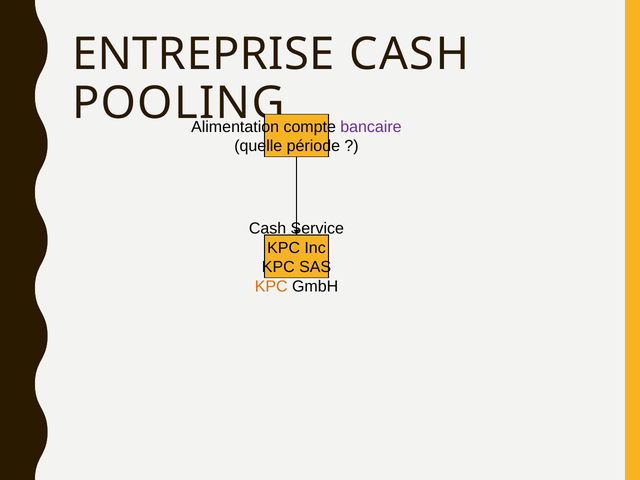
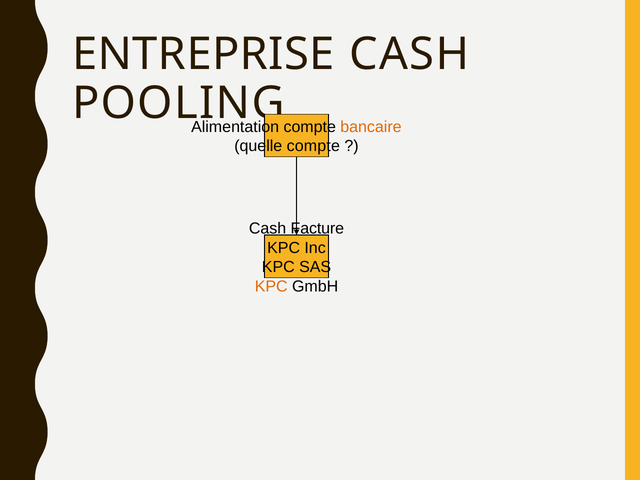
bancaire colour: purple -> orange
quelle période: période -> compte
Service: Service -> Facture
